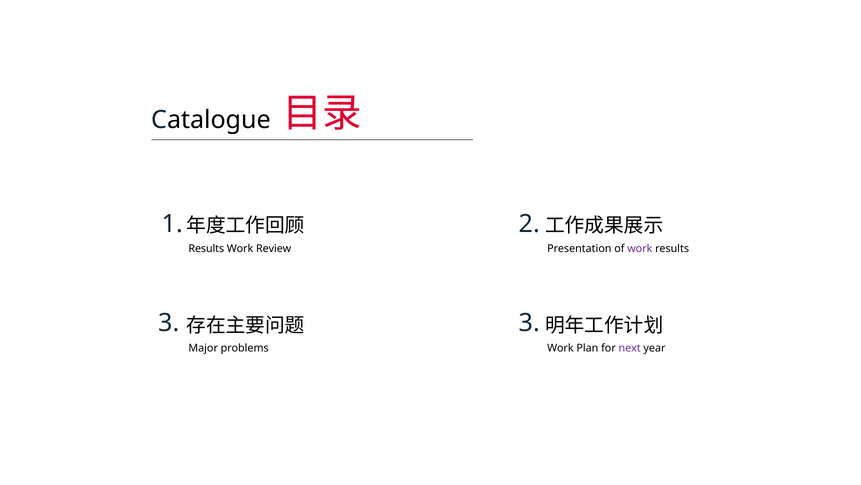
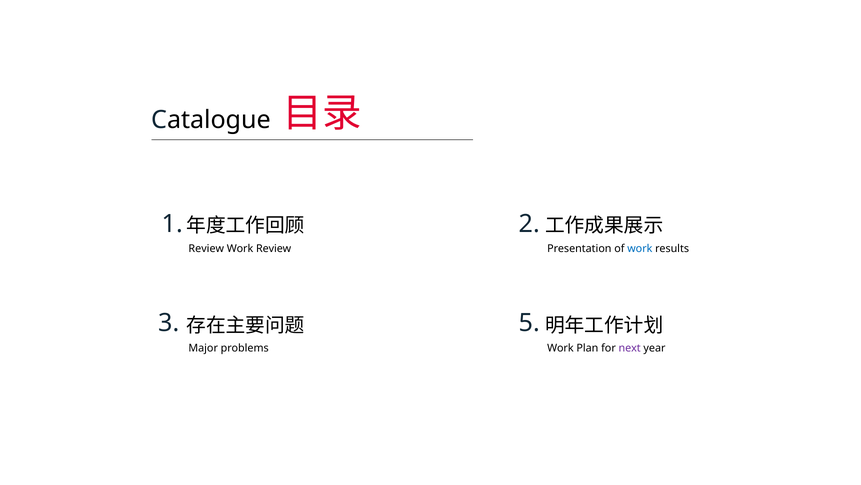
Results at (206, 248): Results -> Review
work at (640, 248) colour: purple -> blue
3 3: 3 -> 5
